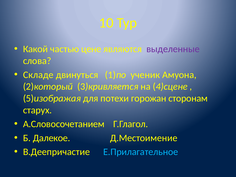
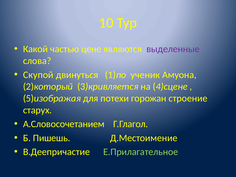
Складе: Складе -> Скупой
сторонам: сторонам -> строение
Далекое: Далекое -> Пишешь
Е.Прилагательное colour: light blue -> light green
